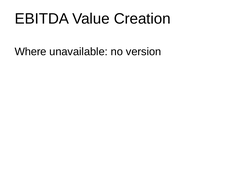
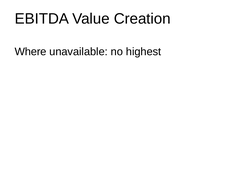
version: version -> highest
